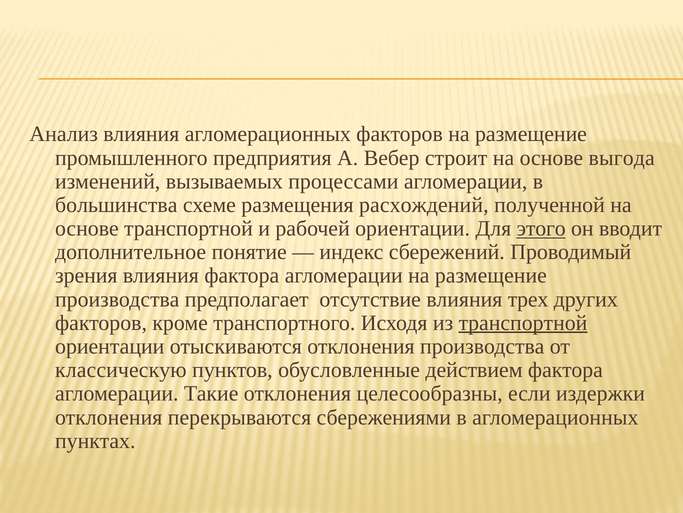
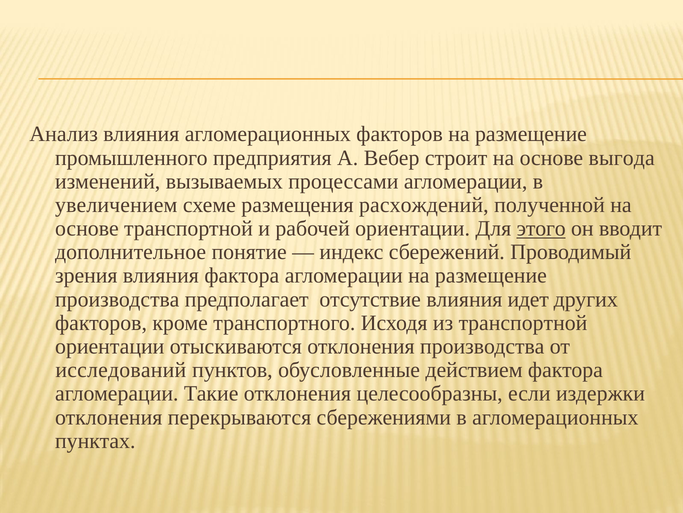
большинства: большинства -> увеличением
трех: трех -> идет
транспортной at (523, 322) underline: present -> none
классическую: классическую -> исследований
